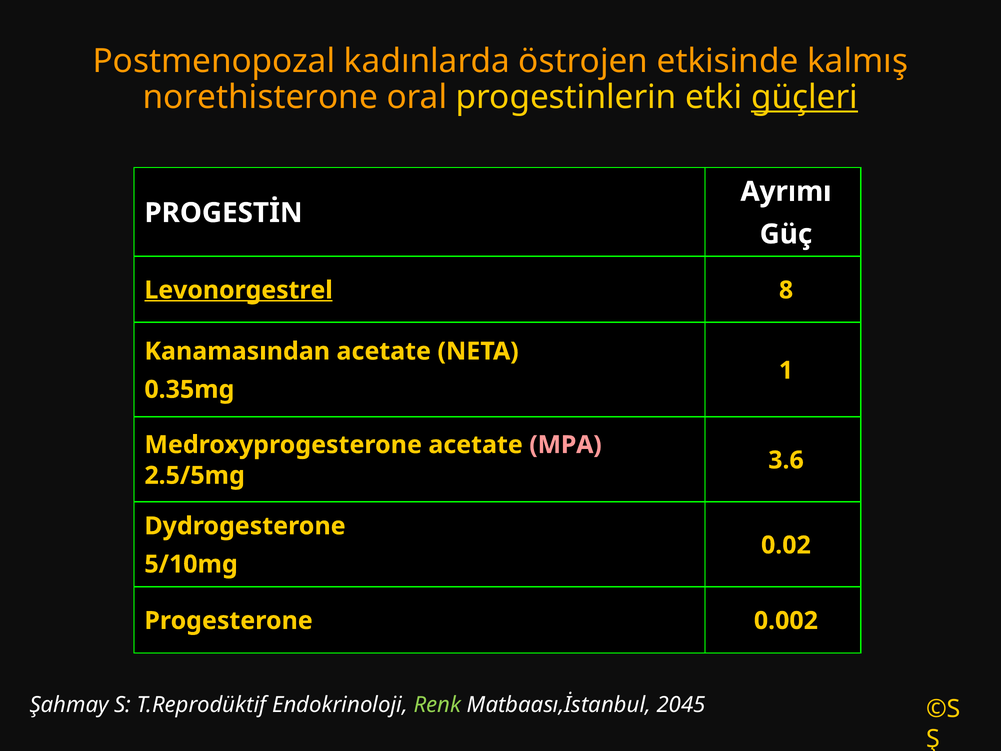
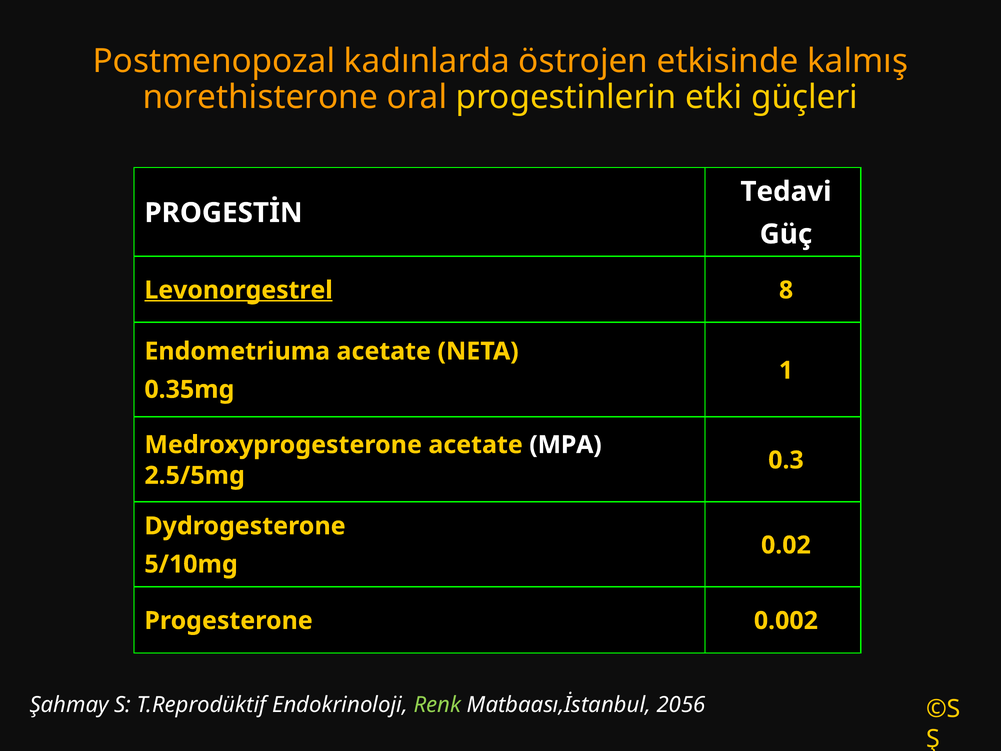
güçleri underline: present -> none
Ayrımı: Ayrımı -> Tedavi
Kanamasından: Kanamasından -> Endometriuma
MPA colour: pink -> white
3.6: 3.6 -> 0.3
2045: 2045 -> 2056
